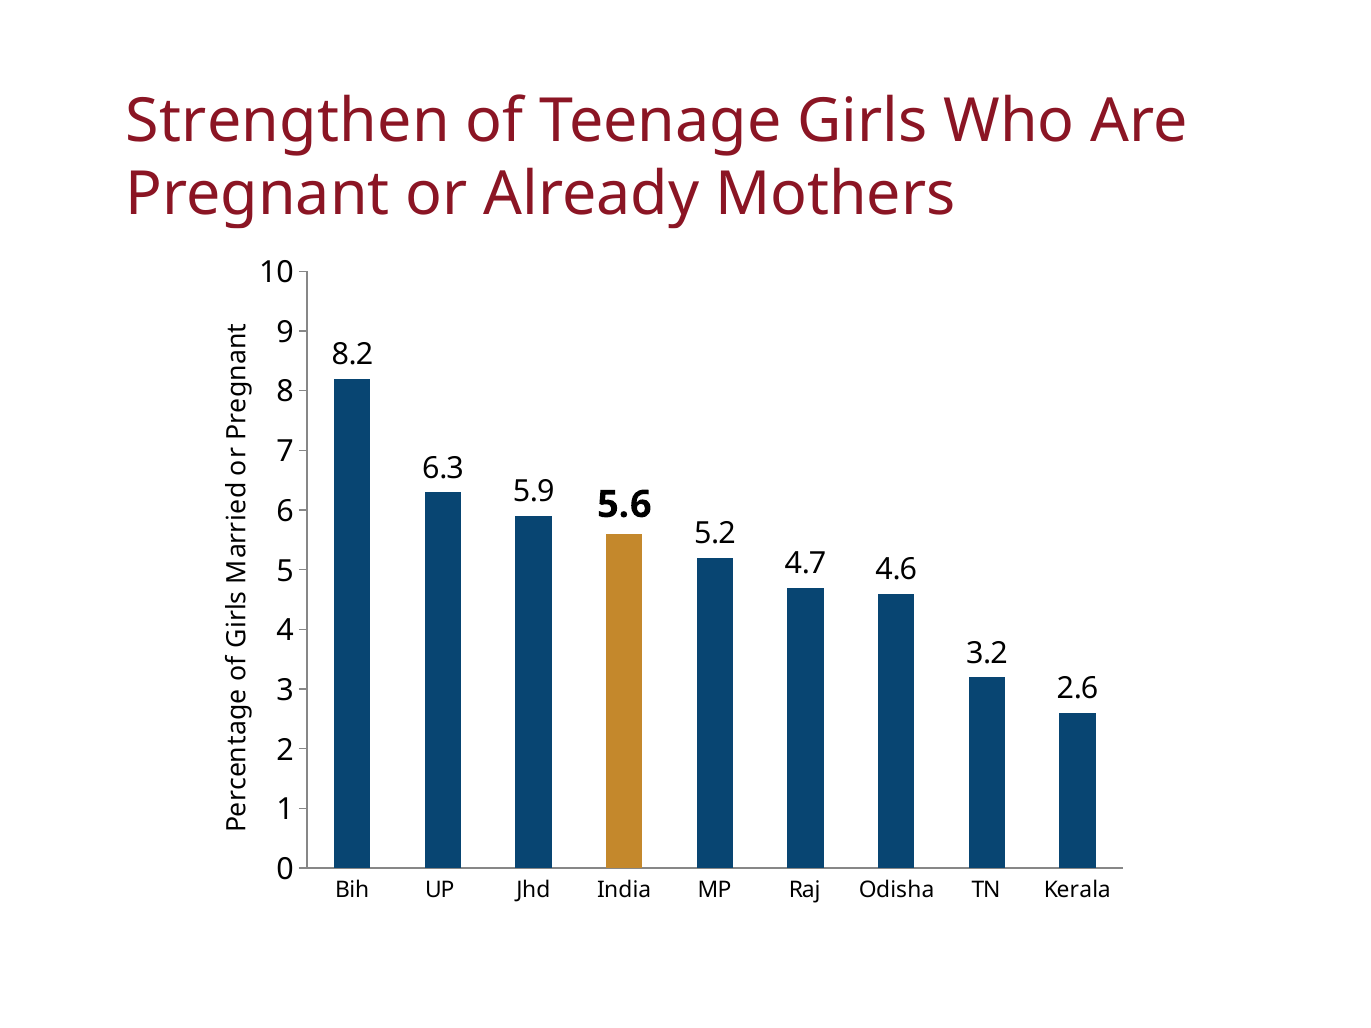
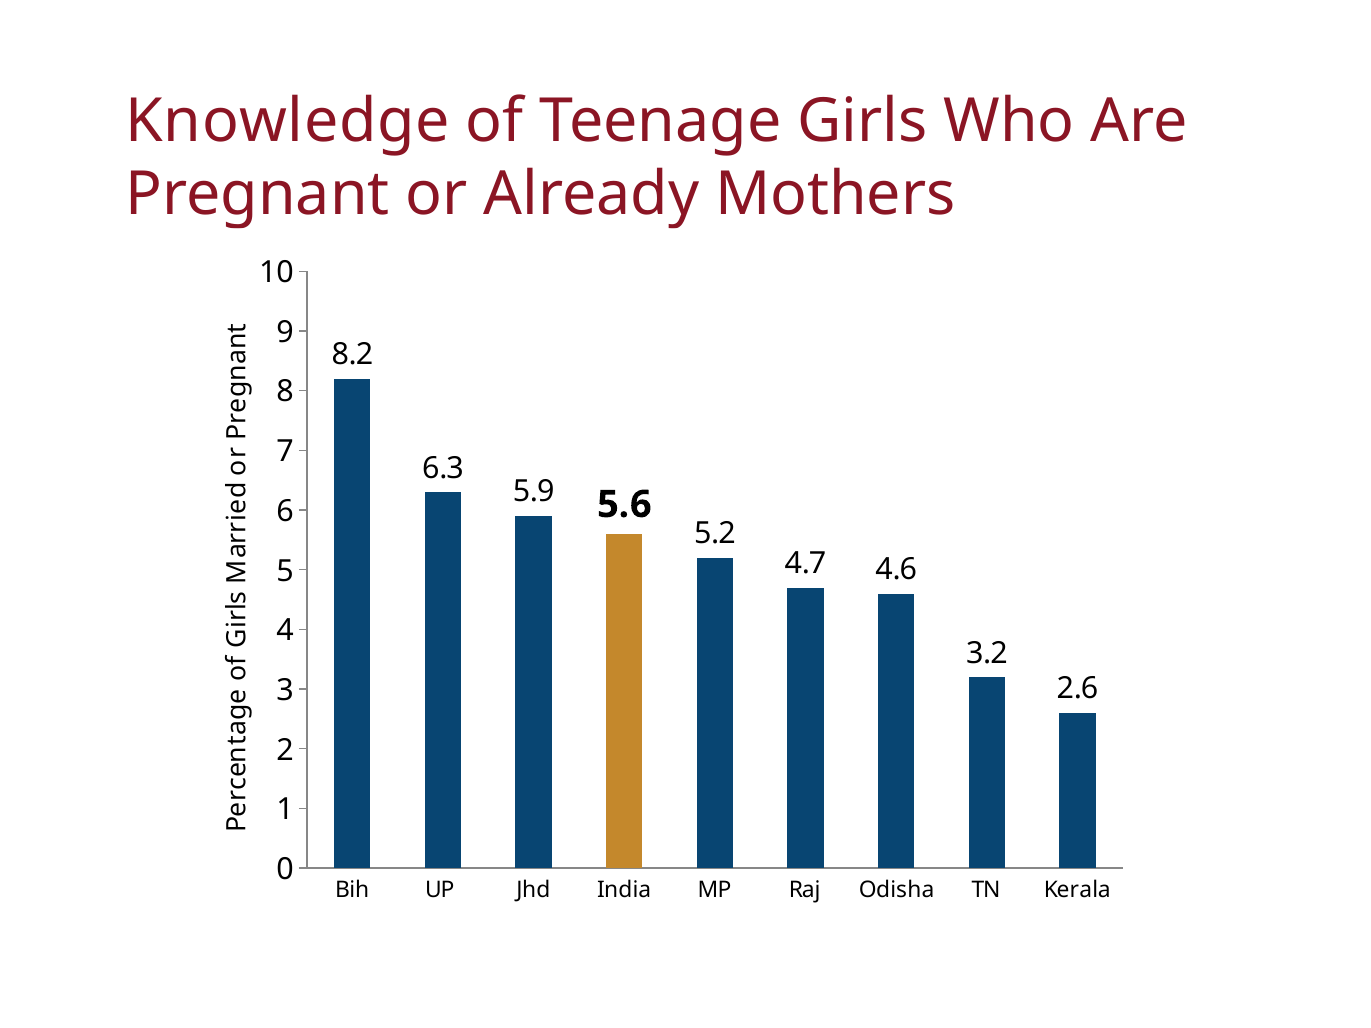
Strengthen: Strengthen -> Knowledge
